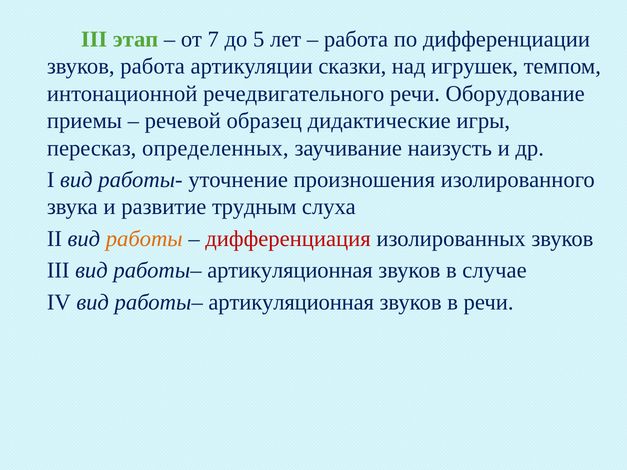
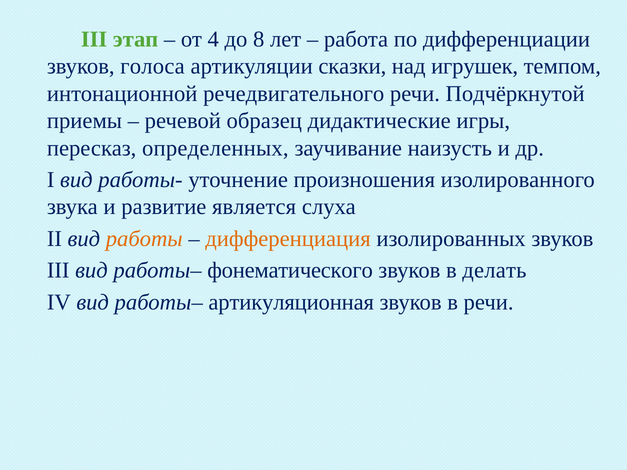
7: 7 -> 4
5: 5 -> 8
звуков работа: работа -> голоса
Оборудование: Оборудование -> Подчёркнутой
трудным: трудным -> является
дифференциация colour: red -> orange
III вид работы– артикуляционная: артикуляционная -> фонематического
случае: случае -> делать
